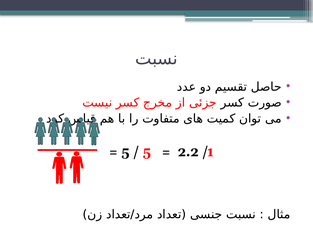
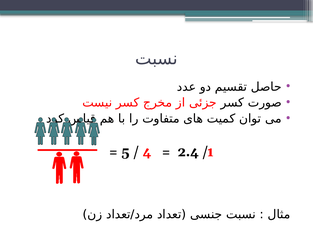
5 at (147, 152): 5 -> 4
2.2: 2.2 -> 2.4
